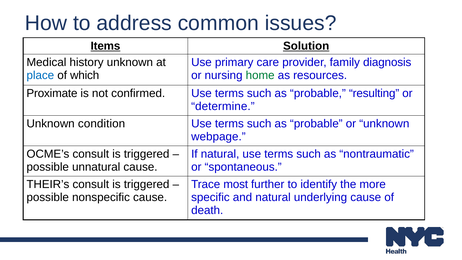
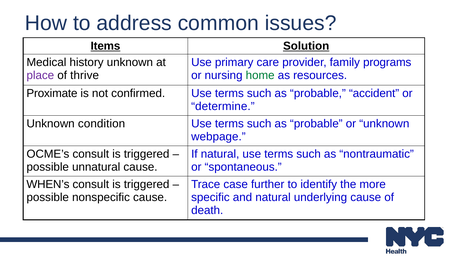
diagnosis: diagnosis -> programs
place colour: blue -> purple
which: which -> thrive
resulting: resulting -> accident
THEIR’s: THEIR’s -> WHEN’s
most: most -> case
